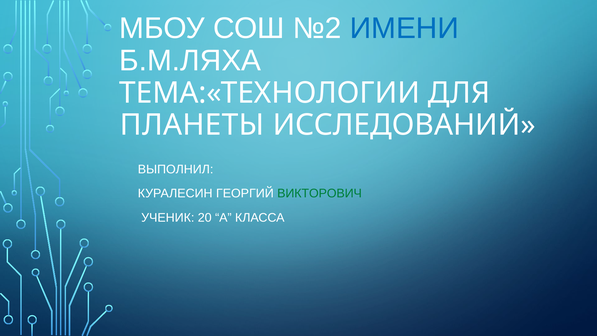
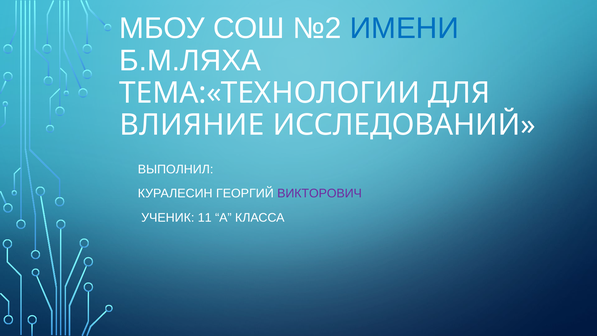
ПЛАНЕТЫ: ПЛАНЕТЫ -> ВЛИЯНИЕ
ВИКТОРОВИЧ colour: green -> purple
20: 20 -> 11
